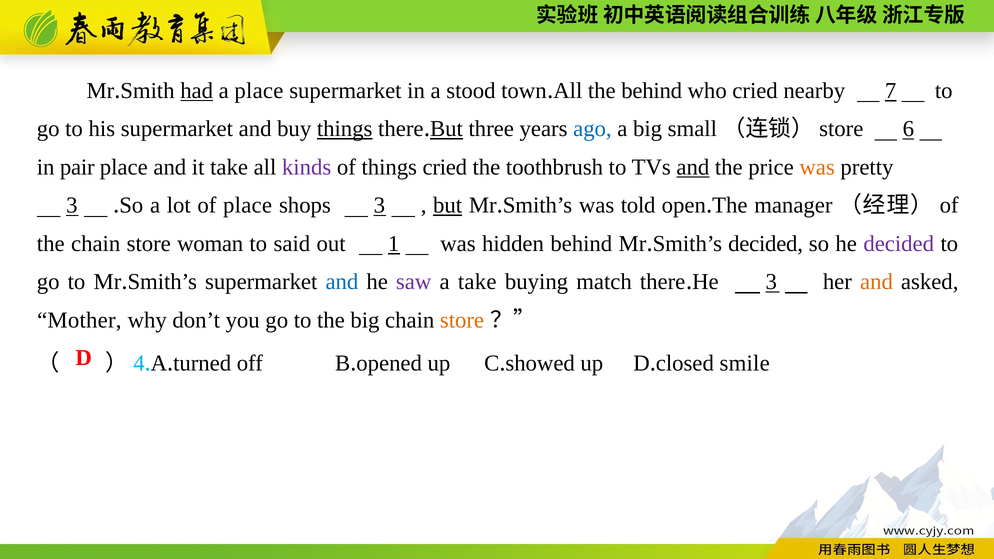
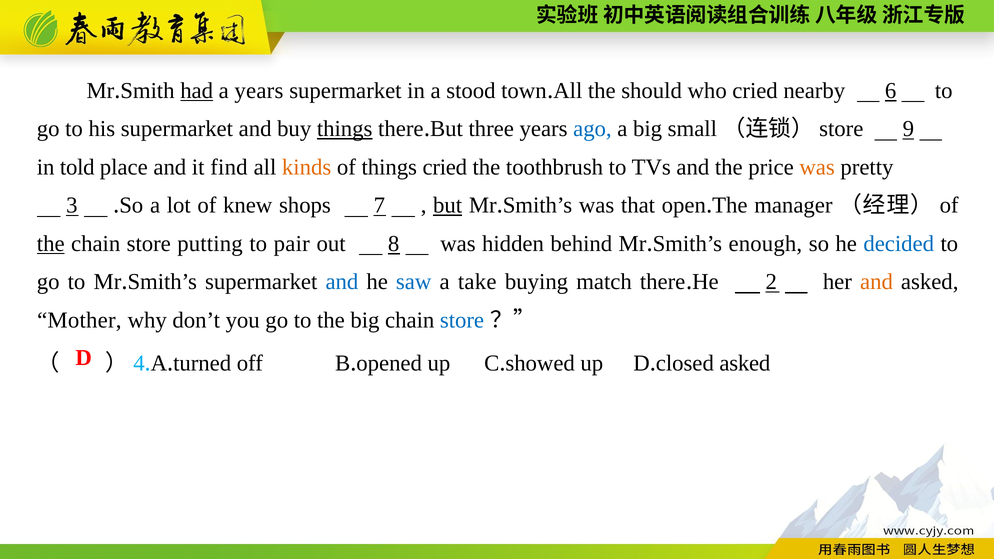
a place: place -> years
the behind: behind -> should
7: 7 -> 6
But at (446, 129) underline: present -> none
6: 6 -> 9
pair: pair -> told
it take: take -> find
kinds colour: purple -> orange
and at (693, 167) underline: present -> none
of place: place -> knew
shops 3: 3 -> 7
told: told -> that
the at (51, 244) underline: none -> present
woman: woman -> putting
said: said -> pair
1: 1 -> 8
decided at (766, 244): decided -> enough
decided at (899, 244) colour: purple -> blue
saw colour: purple -> blue
He 3: 3 -> 2
store at (462, 320) colour: orange -> blue
smile at (745, 364): smile -> asked
